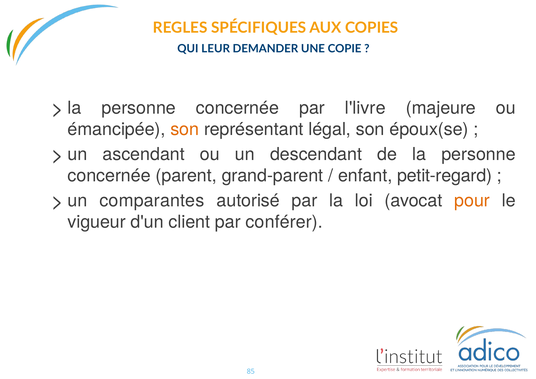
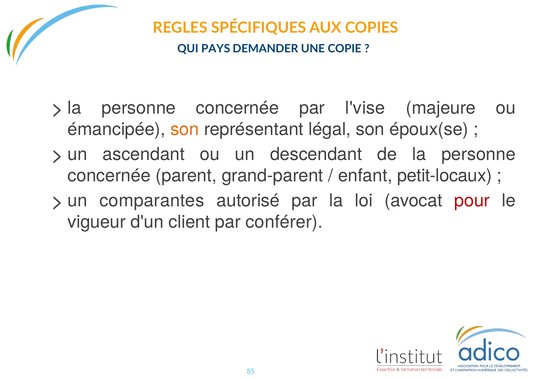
LEUR: LEUR -> PAYS
l'livre: l'livre -> l'vise
petit-regard: petit-regard -> petit-locaux
pour colour: orange -> red
